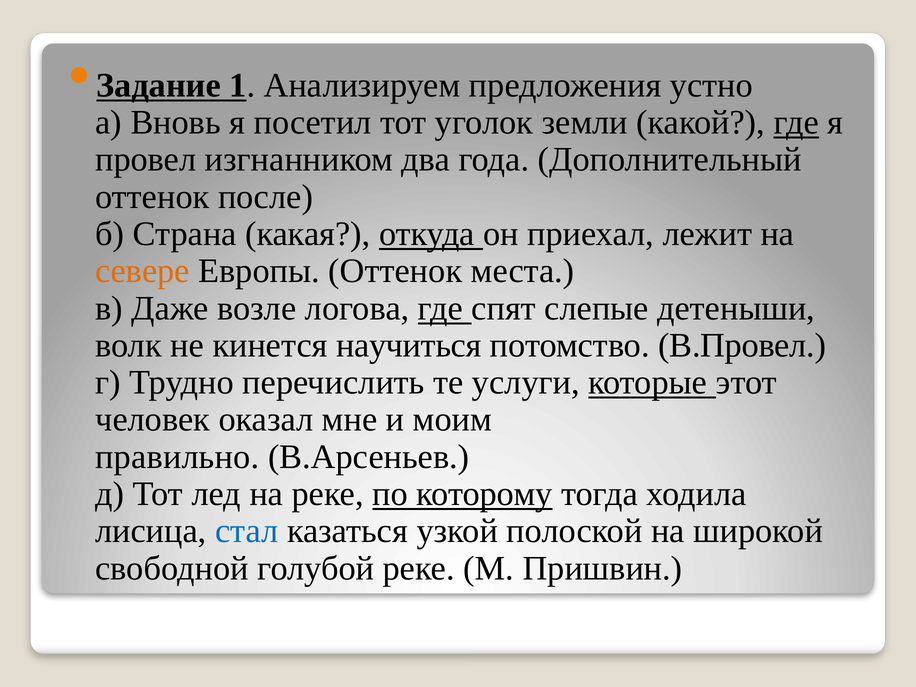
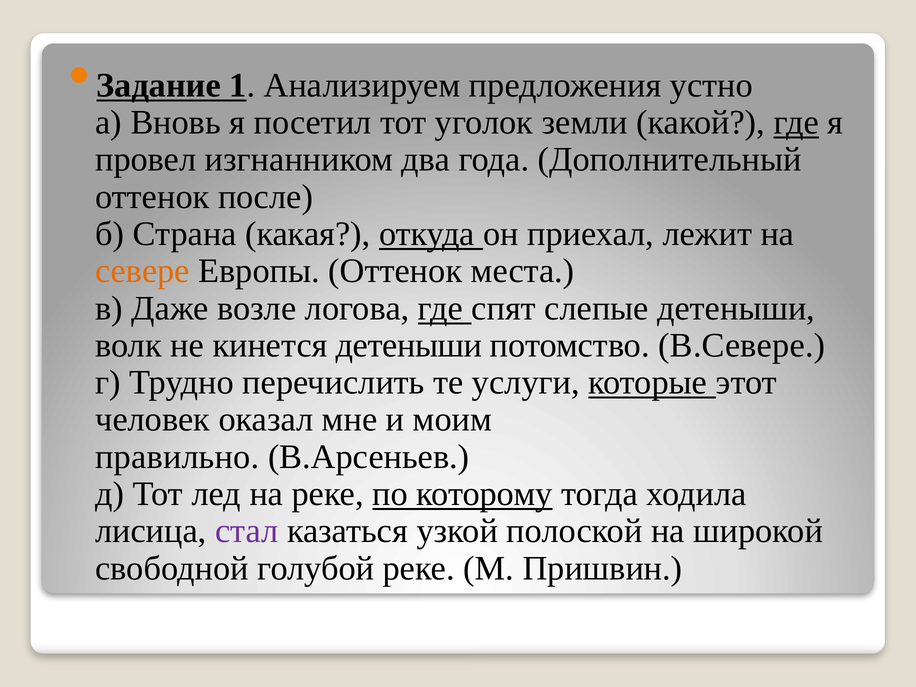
кинется научиться: научиться -> детеныши
В.Провел: В.Провел -> В.Севере
стал colour: blue -> purple
